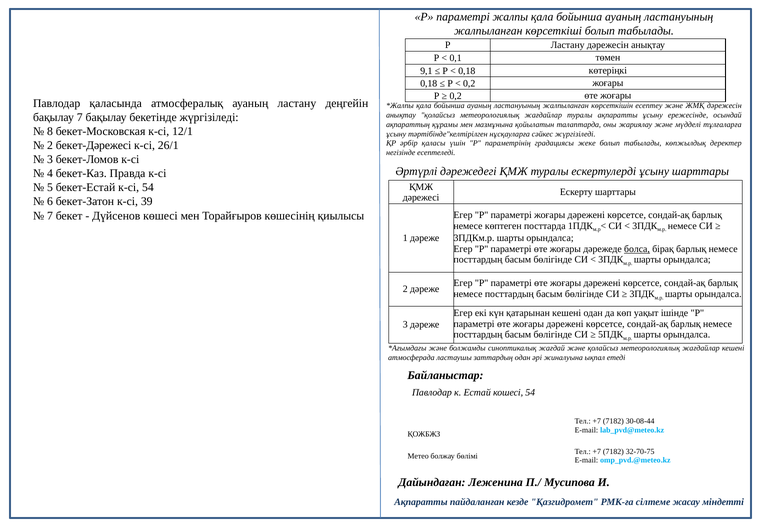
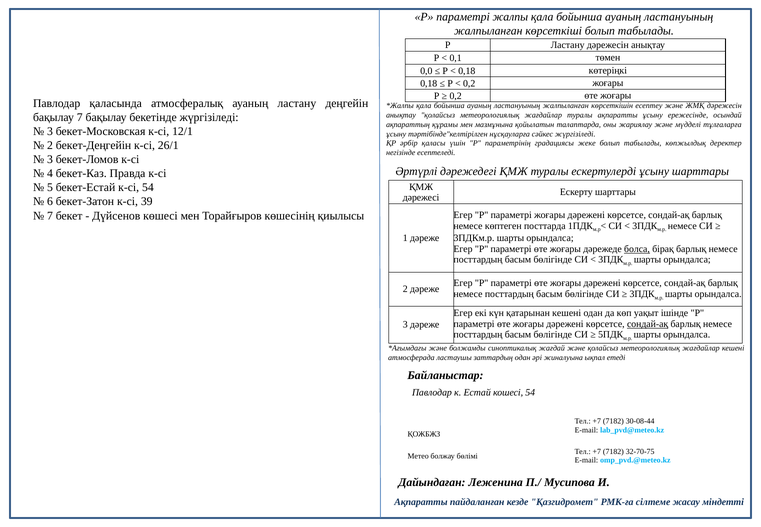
9,1: 9,1 -> 0,0
8 at (50, 131): 8 -> 3
бекет-Дәрежесі: бекет-Дәрежесі -> бекет-Деңгейін
сондай-ақ at (648, 324) underline: none -> present
